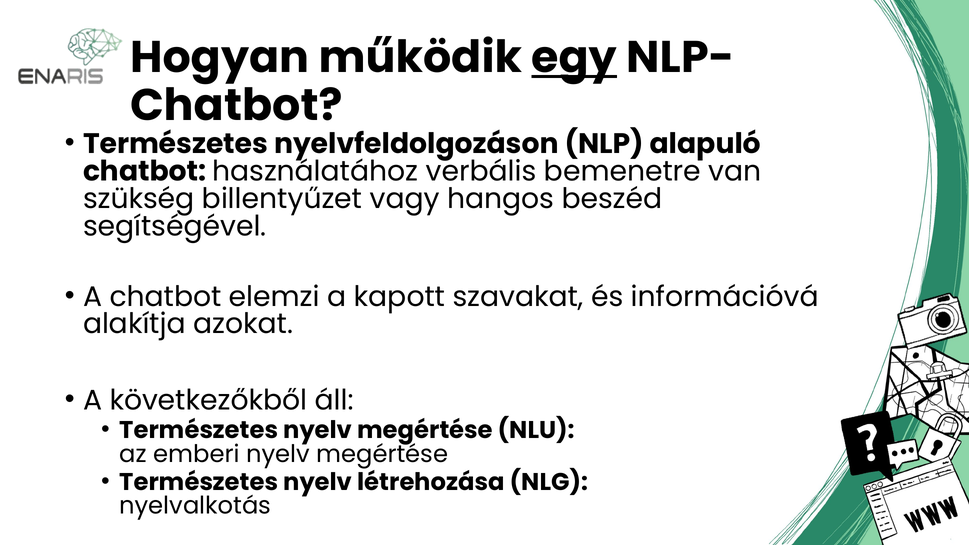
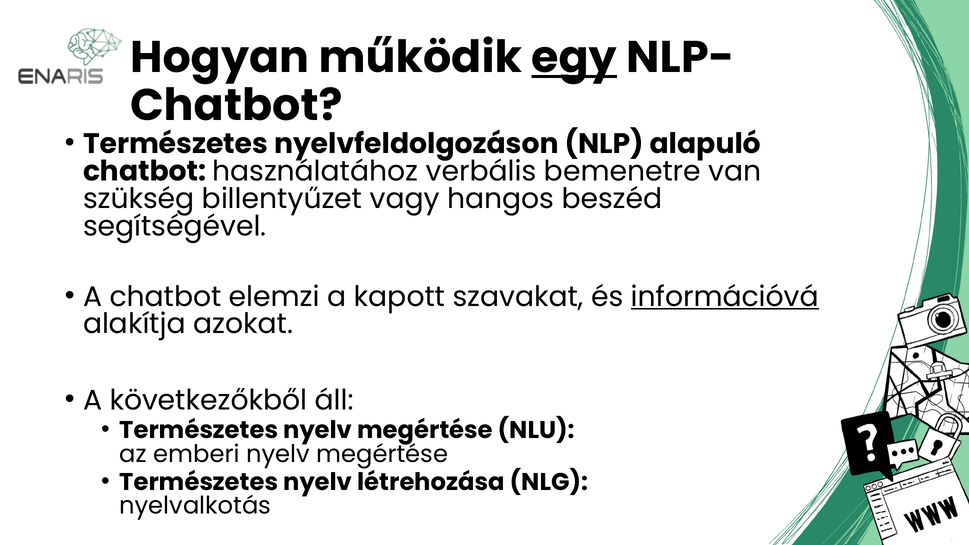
információvá underline: none -> present
